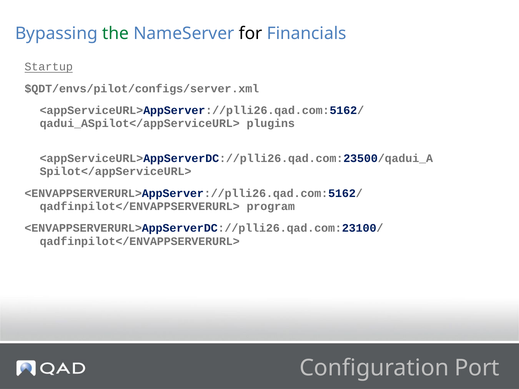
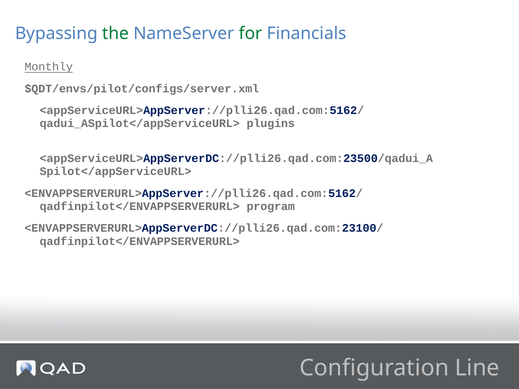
for colour: black -> green
Startup: Startup -> Monthly
Port: Port -> Line
